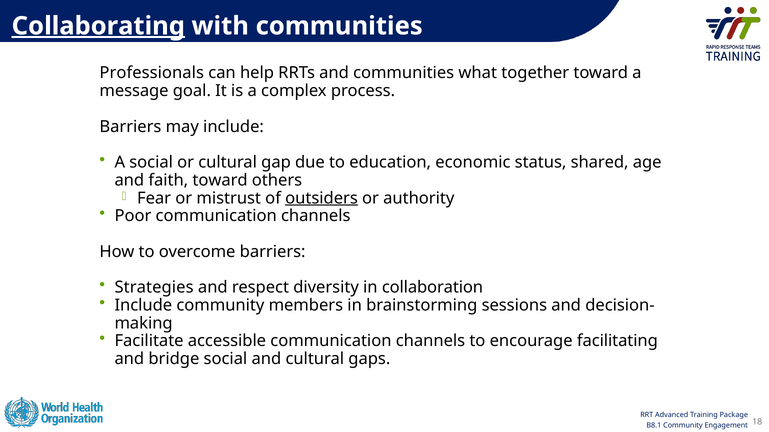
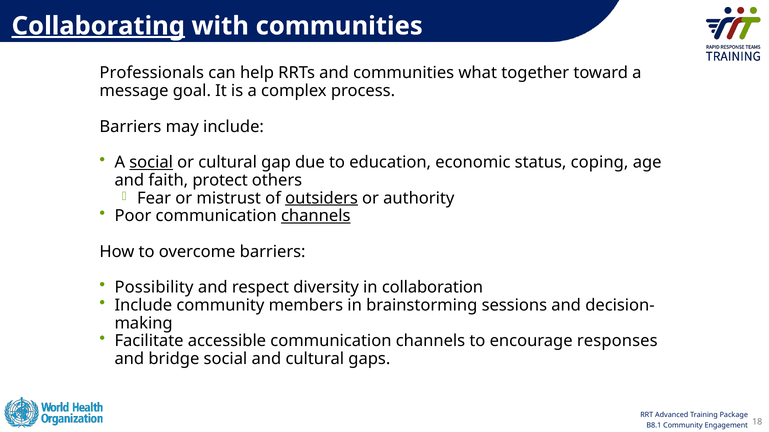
social at (151, 163) underline: none -> present
shared: shared -> coping
faith toward: toward -> protect
channels at (316, 216) underline: none -> present
Strategies: Strategies -> Possibility
facilitating: facilitating -> responses
